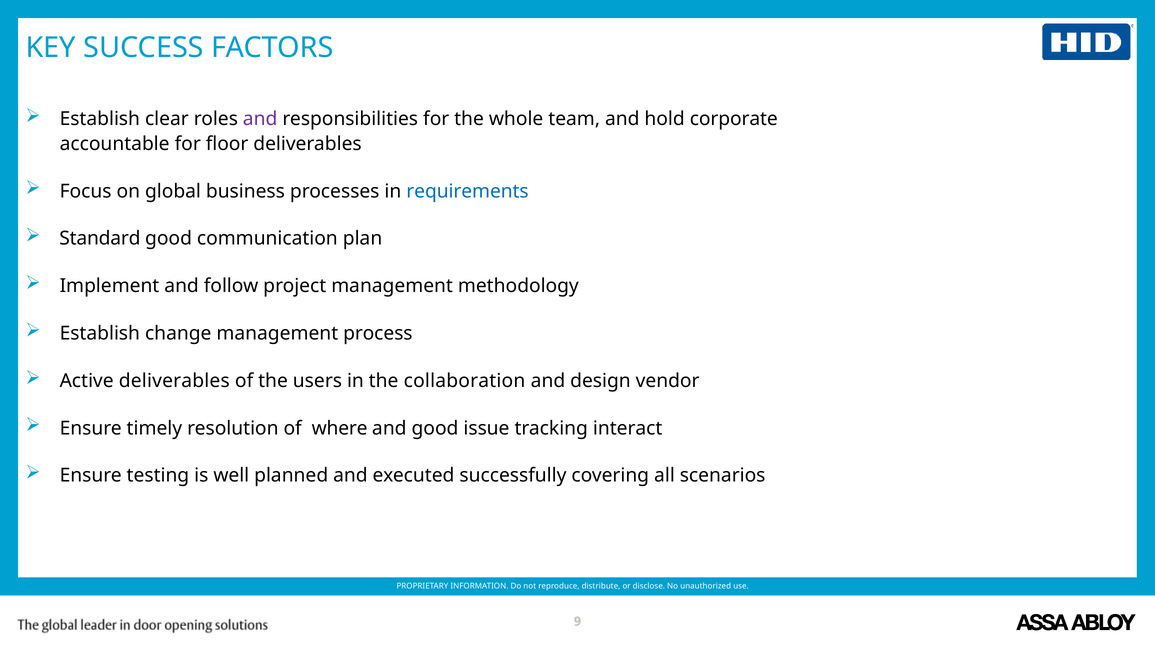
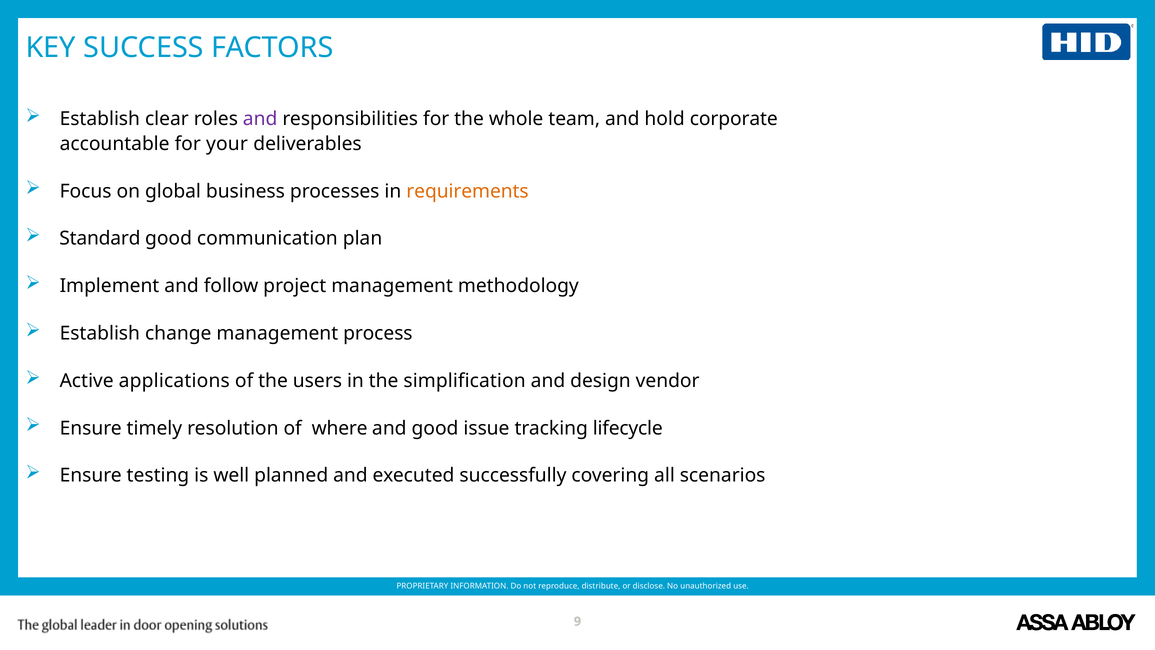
floor: floor -> your
requirements colour: blue -> orange
Active deliverables: deliverables -> applications
collaboration: collaboration -> simplification
interact: interact -> lifecycle
